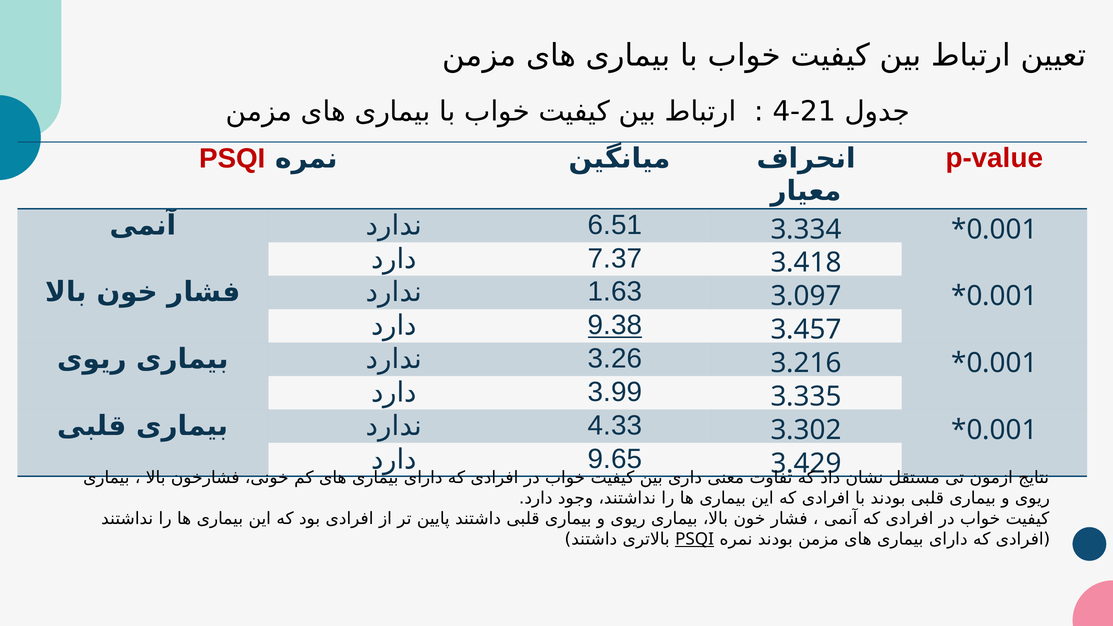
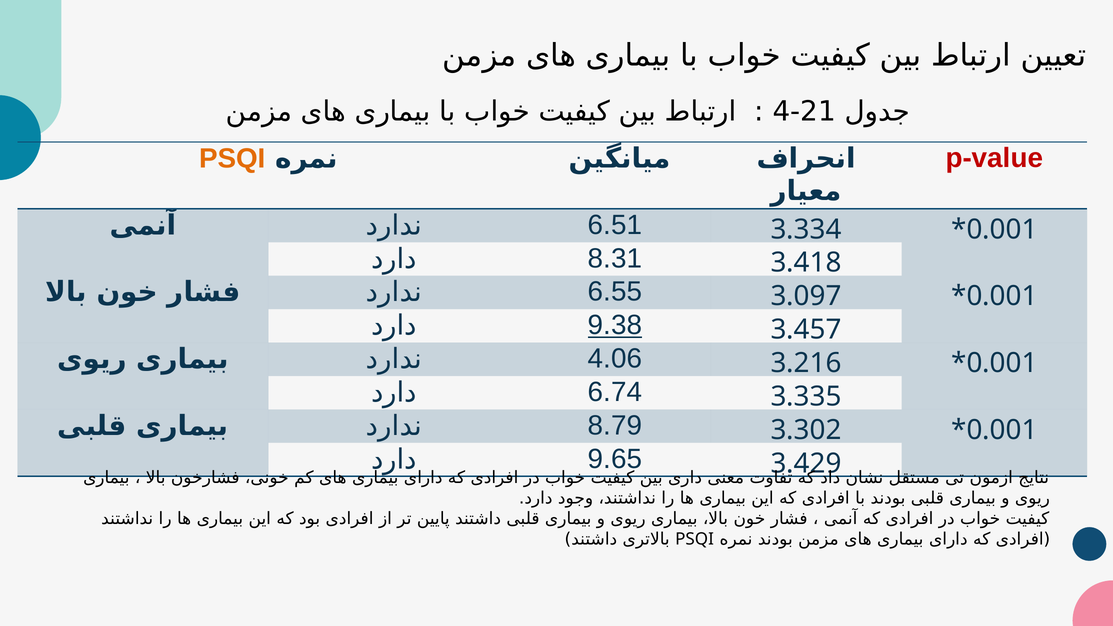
PSQI at (232, 159) colour: red -> orange
7.37: 7.37 -> 8.31
1.63: 1.63 -> 6.55
3.26: 3.26 -> 4.06
3.99: 3.99 -> 6.74
4.33: 4.33 -> 8.79
PSQI at (695, 539) underline: present -> none
